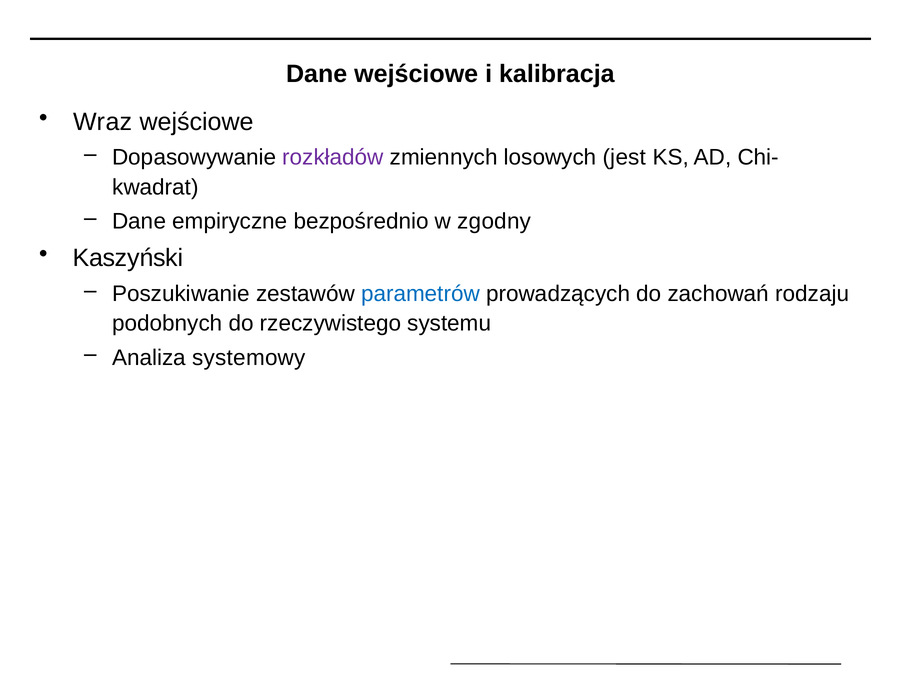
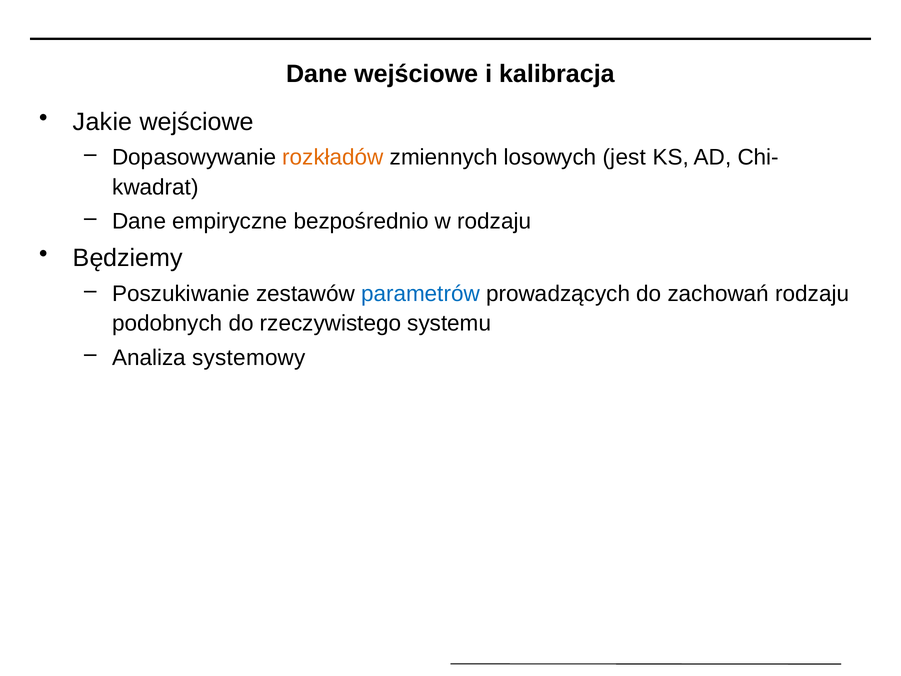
Wraz: Wraz -> Jakie
rozkładów colour: purple -> orange
w zgodny: zgodny -> rodzaju
Kaszyński: Kaszyński -> Będziemy
